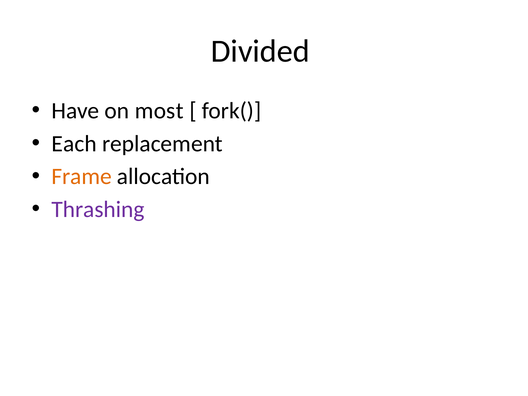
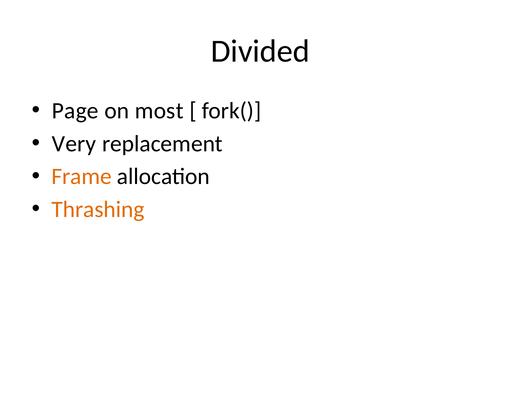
Have: Have -> Page
Each: Each -> Very
Thrashing colour: purple -> orange
